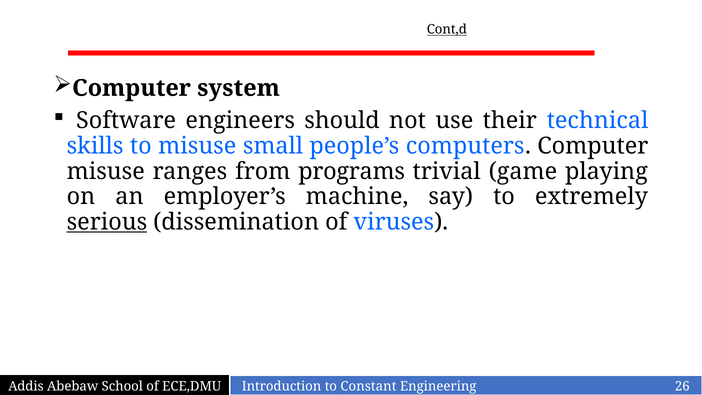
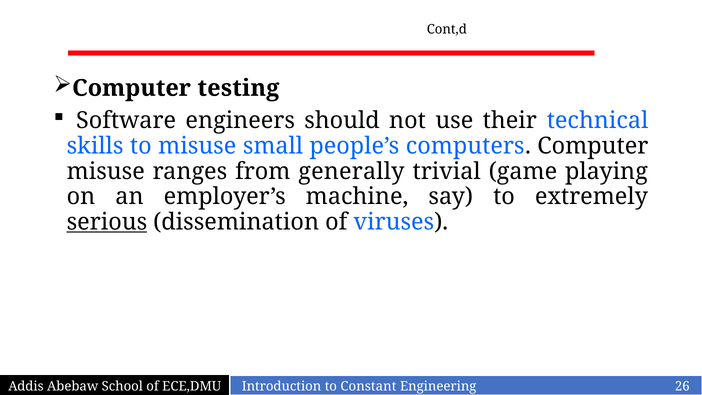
Cont,d underline: present -> none
system: system -> testing
programs: programs -> generally
